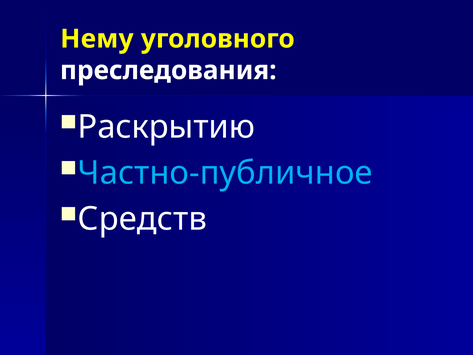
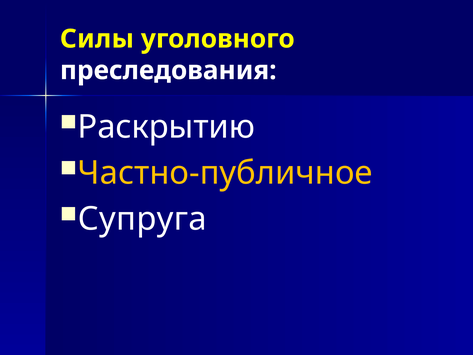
Нему: Нему -> Силы
Частно-публичное colour: light blue -> yellow
Средств: Средств -> Супруга
